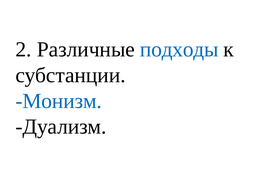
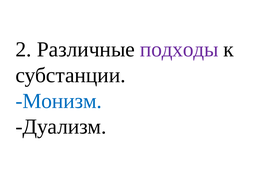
подходы colour: blue -> purple
